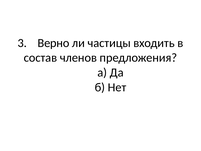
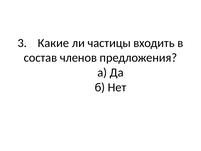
Верно: Верно -> Какие
